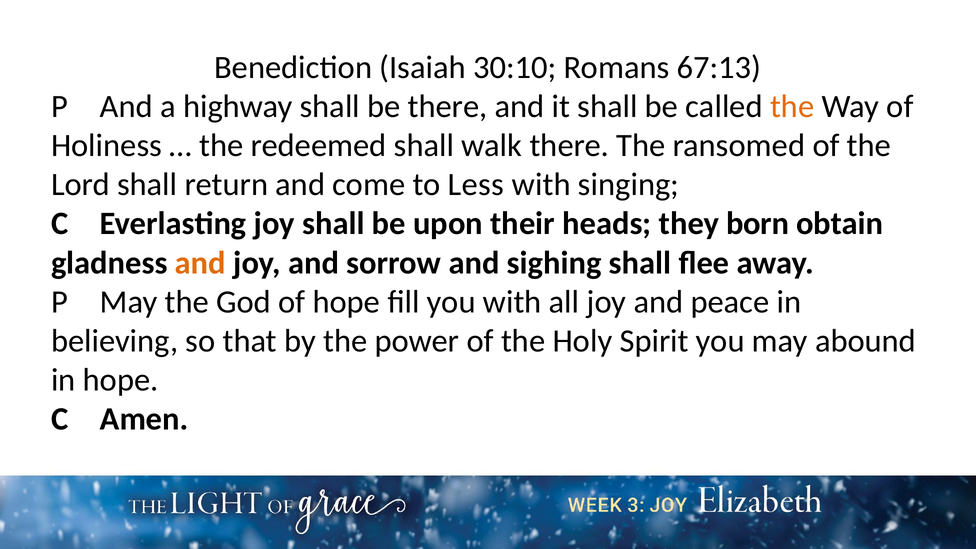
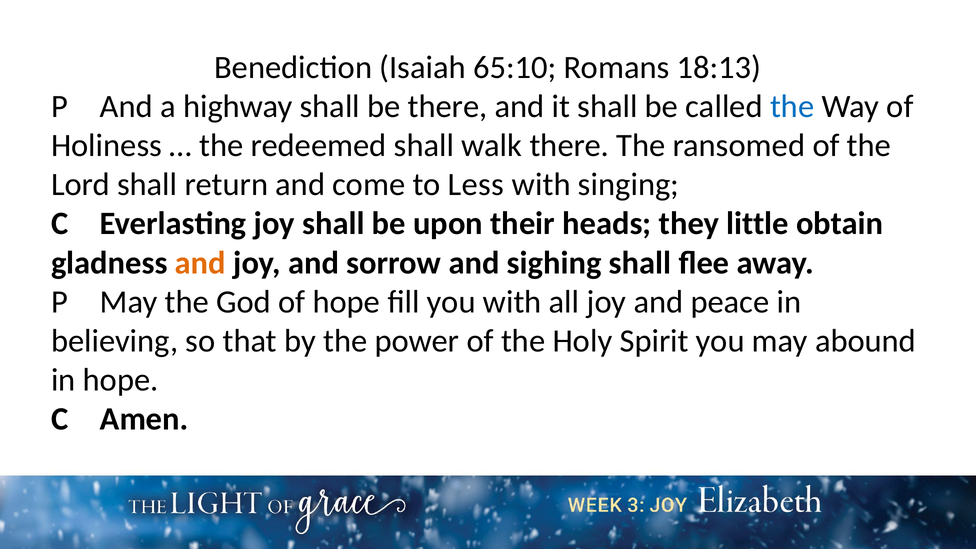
30:10: 30:10 -> 65:10
67:13: 67:13 -> 18:13
the at (792, 107) colour: orange -> blue
born: born -> little
